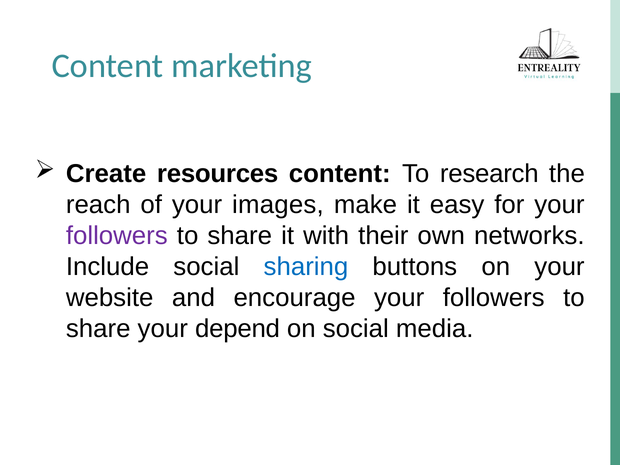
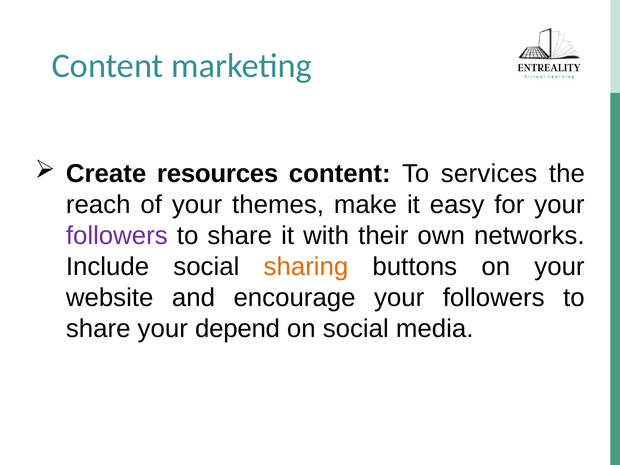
research: research -> services
images: images -> themes
sharing colour: blue -> orange
